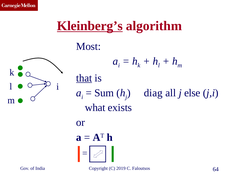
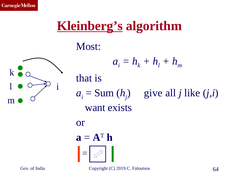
that underline: present -> none
diag: diag -> give
else: else -> like
what: what -> want
